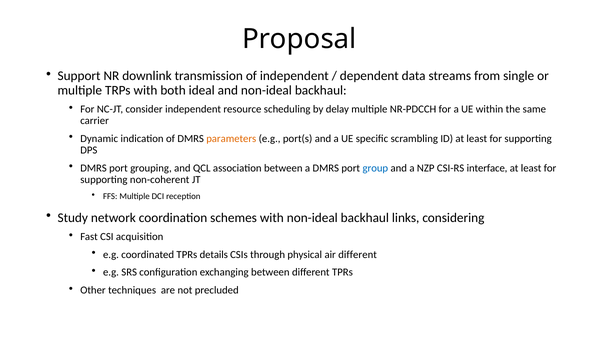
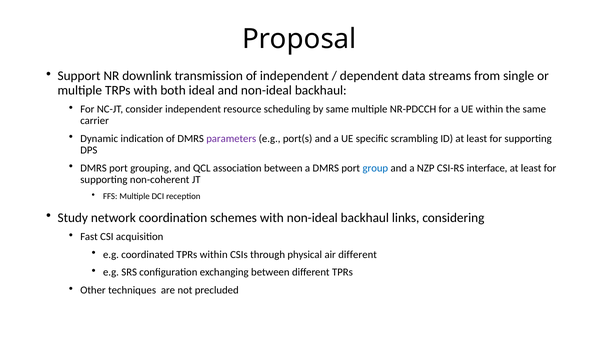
by delay: delay -> same
parameters colour: orange -> purple
TPRs details: details -> within
